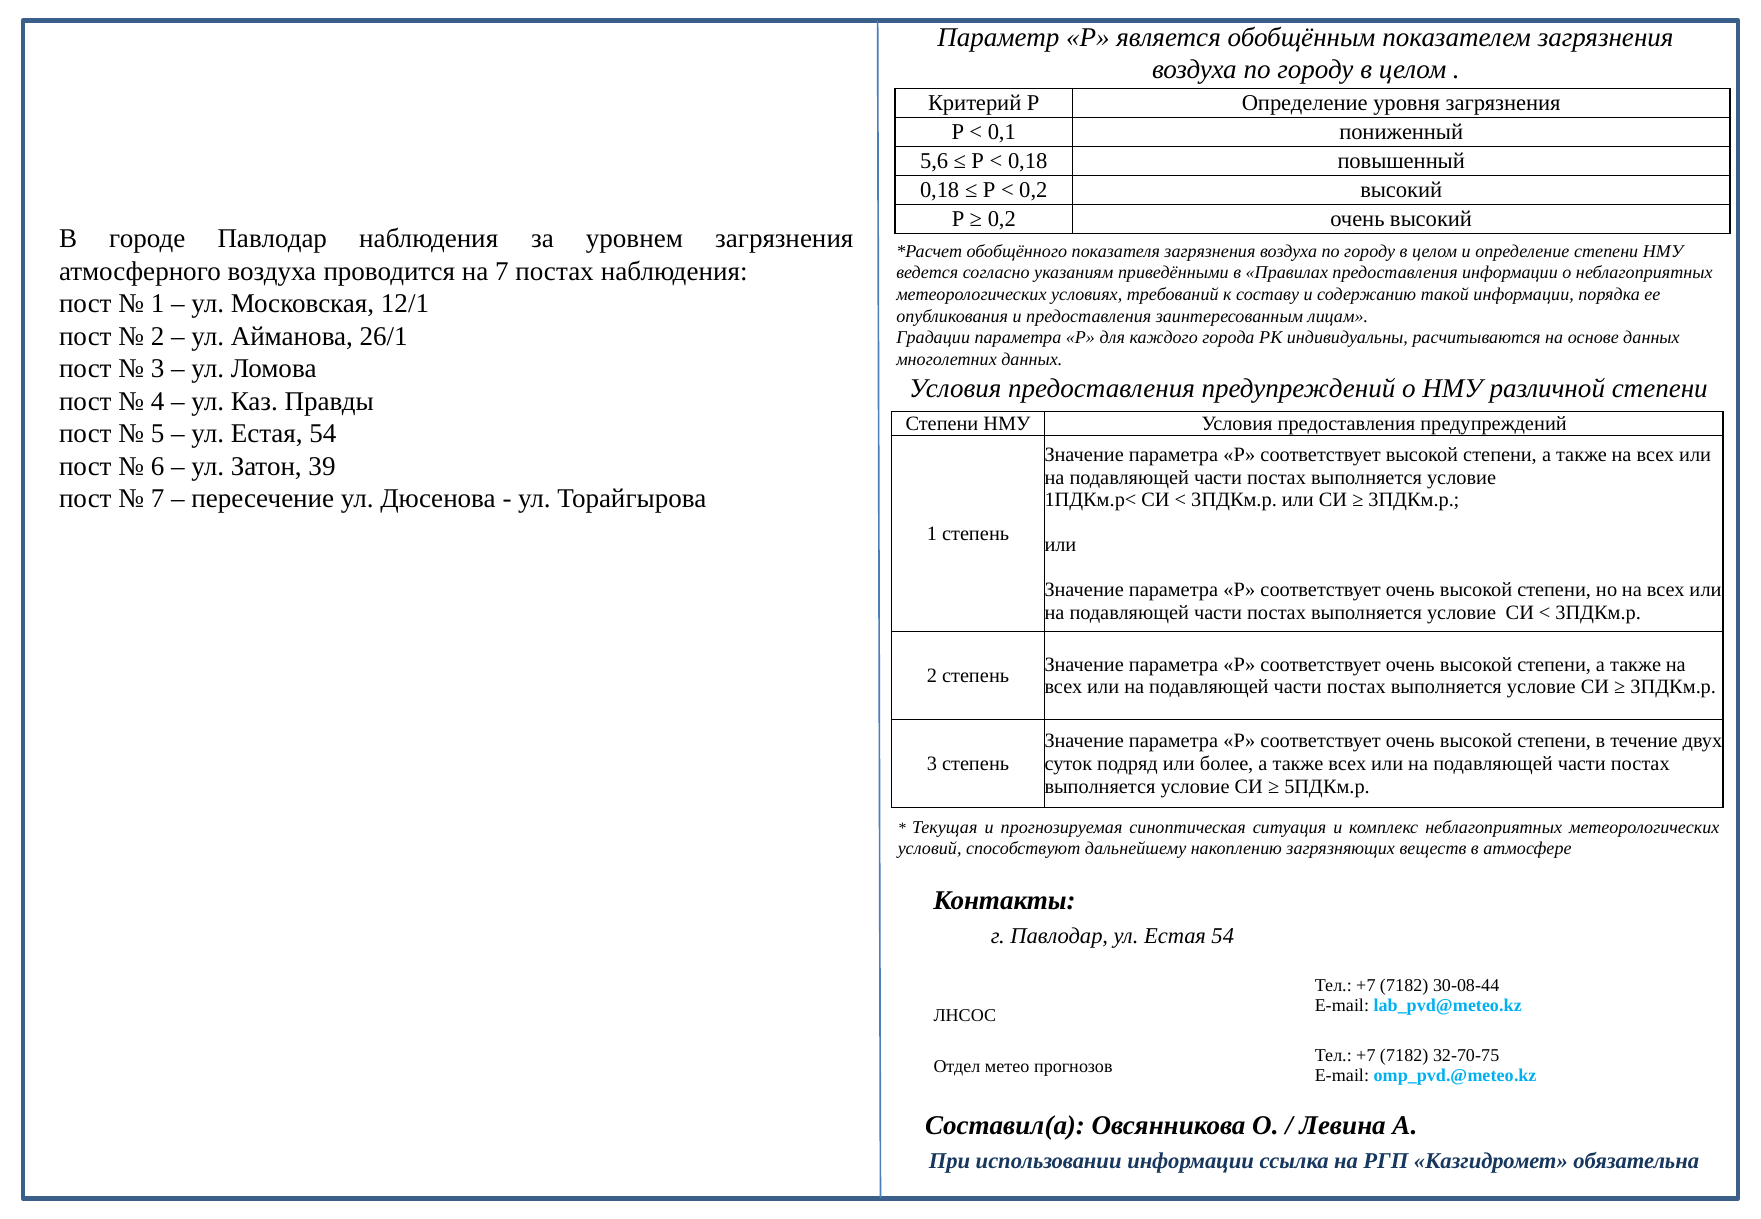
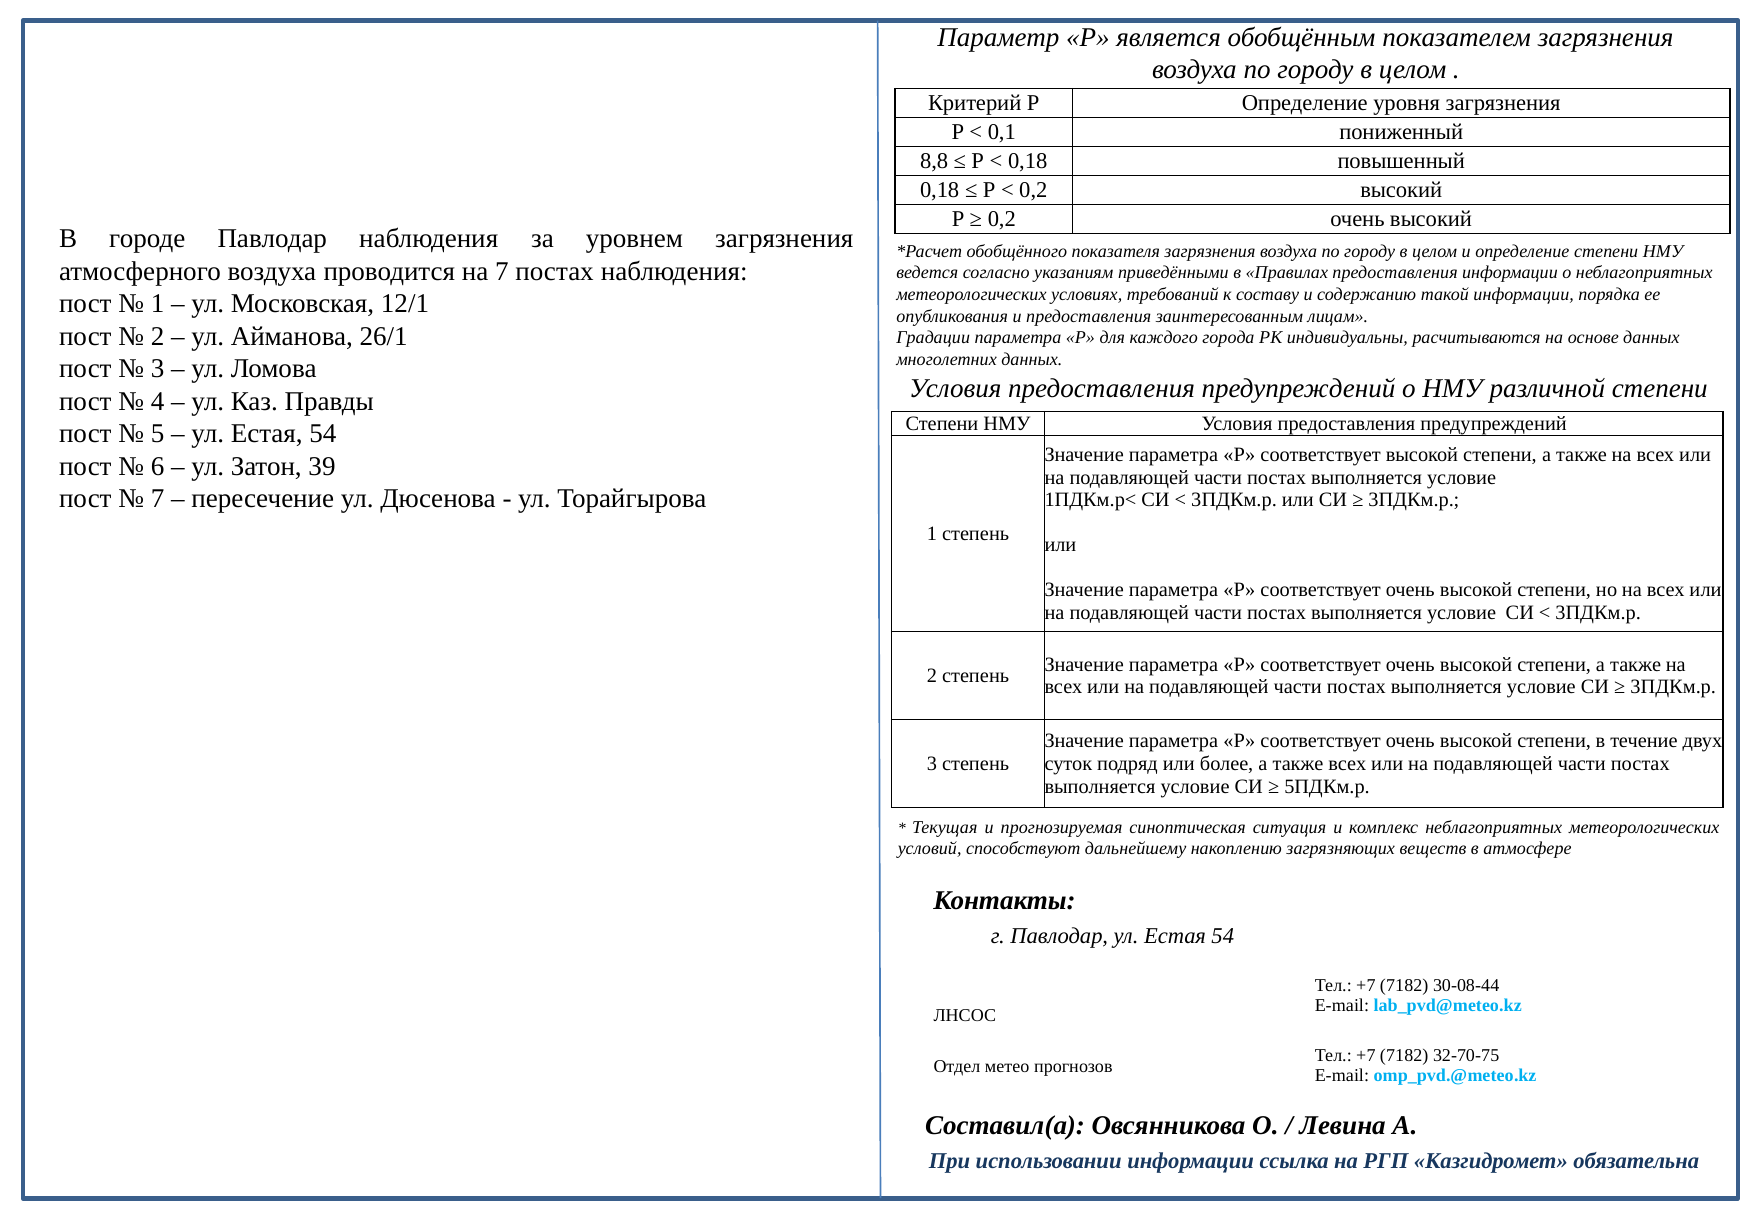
5,6: 5,6 -> 8,8
